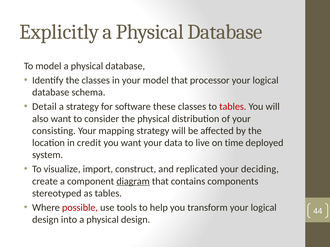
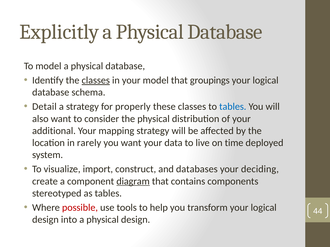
classes at (96, 80) underline: none -> present
processor: processor -> groupings
software: software -> properly
tables at (233, 107) colour: red -> blue
consisting: consisting -> additional
credit: credit -> rarely
replicated: replicated -> databases
